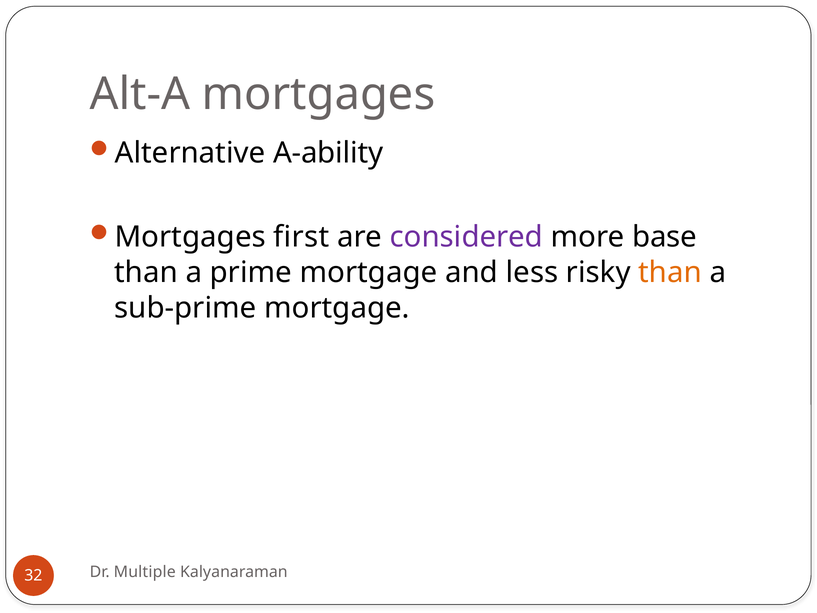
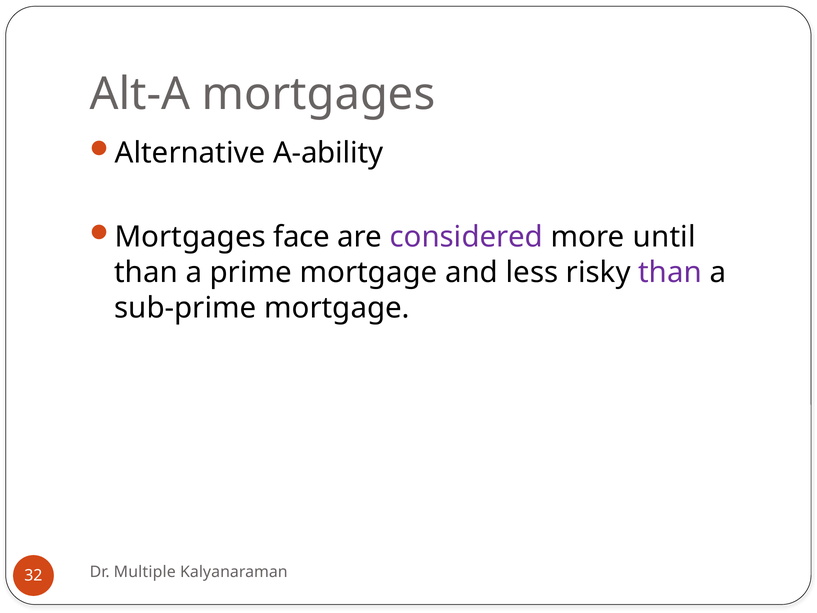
first: first -> face
base: base -> until
than at (670, 272) colour: orange -> purple
